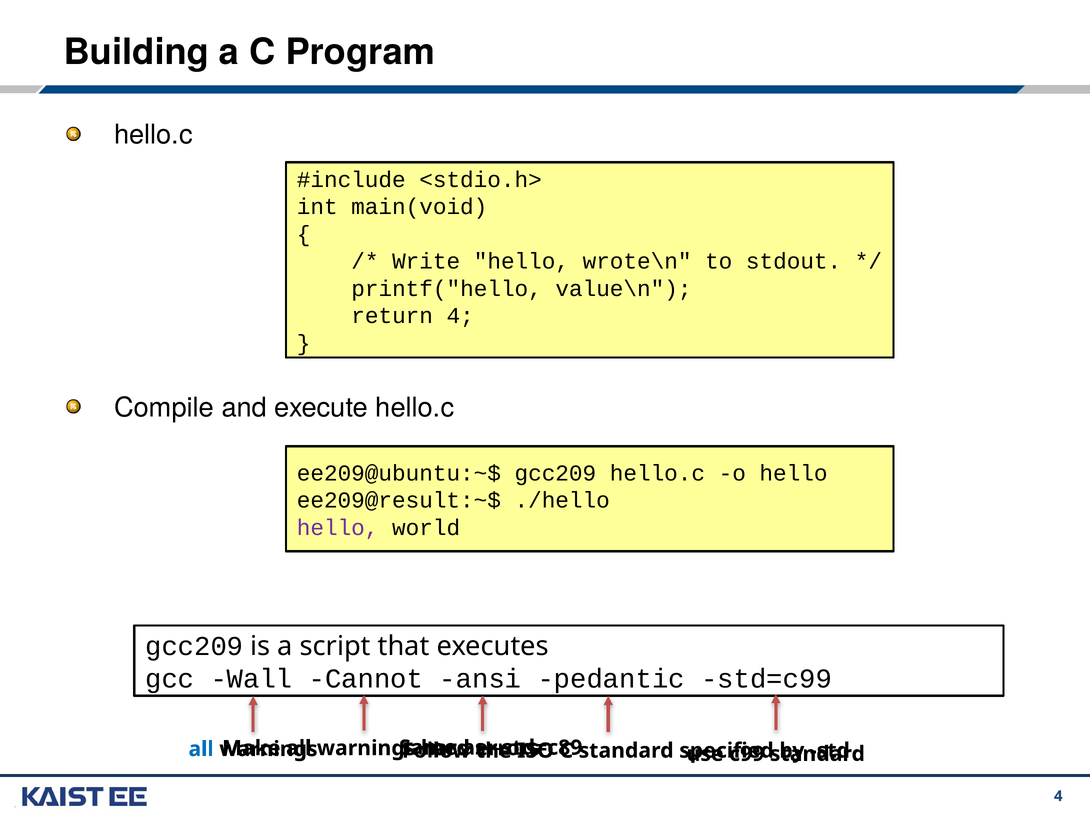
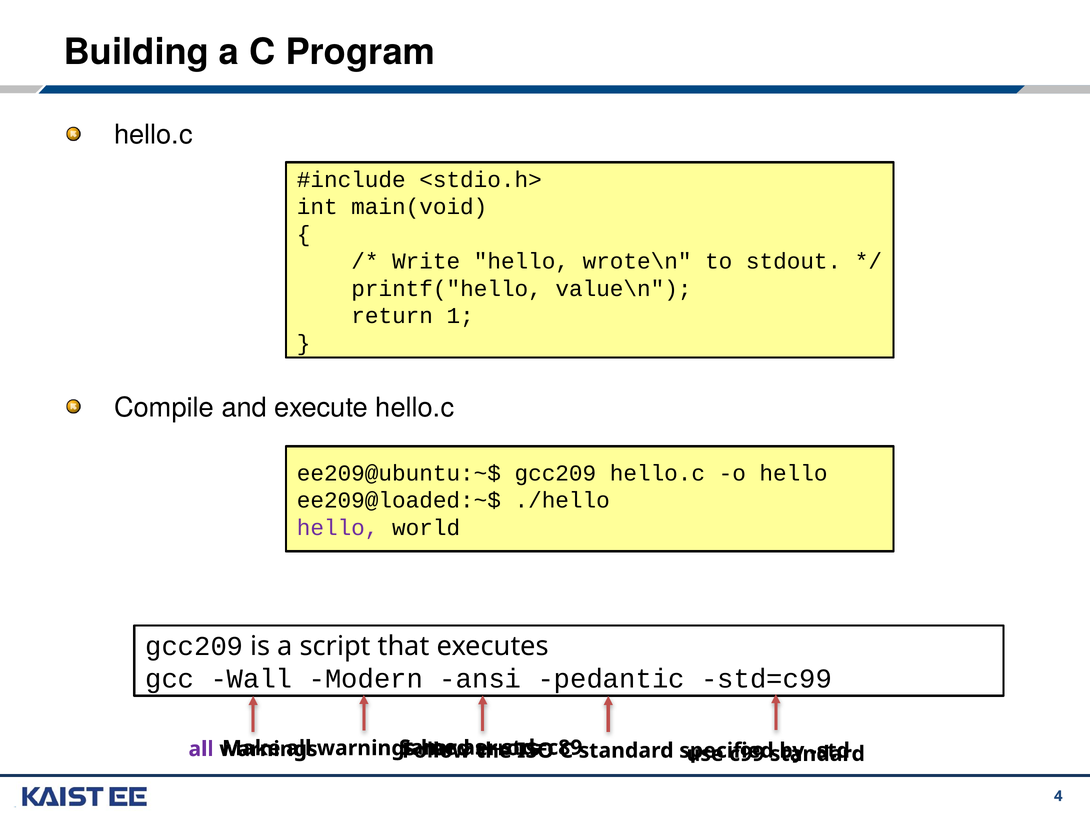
return 4: 4 -> 1
ee209@result:~$: ee209@result:~$ -> ee209@loaded:~$
Cannot: Cannot -> Modern
all at (201, 749) colour: blue -> purple
